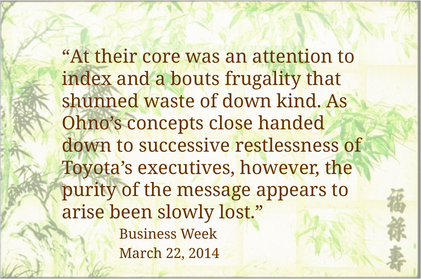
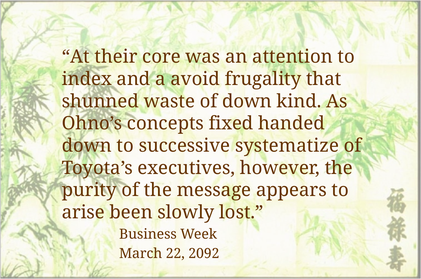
bouts: bouts -> avoid
close: close -> fixed
restlessness: restlessness -> systematize
2014: 2014 -> 2092
